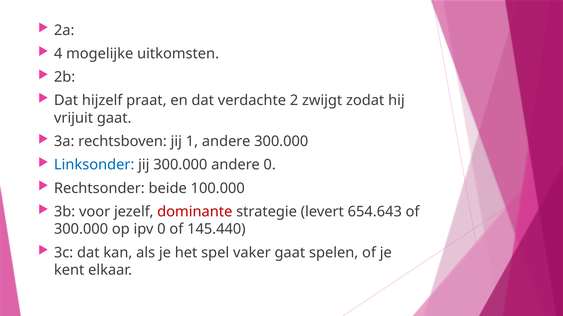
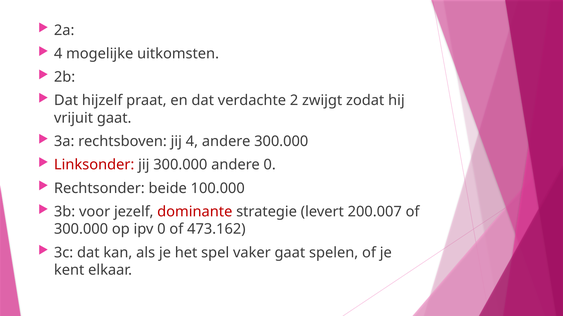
jij 1: 1 -> 4
Linksonder colour: blue -> red
654.643: 654.643 -> 200.007
145.440: 145.440 -> 473.162
